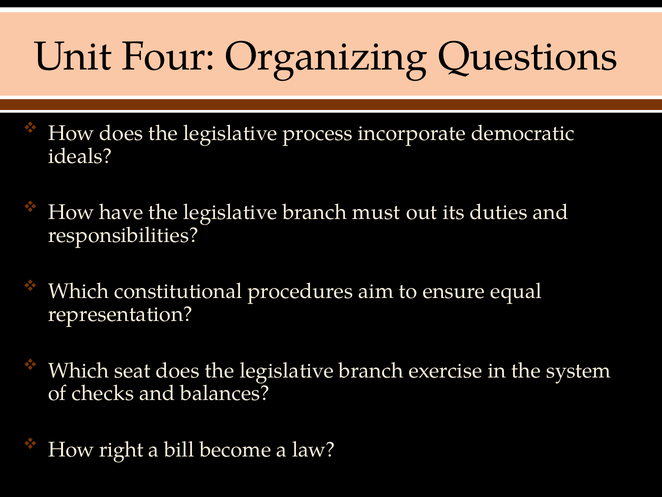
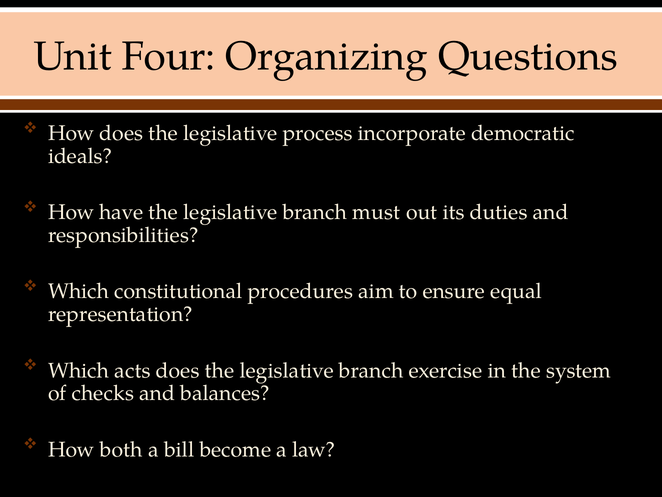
seat: seat -> acts
right: right -> both
